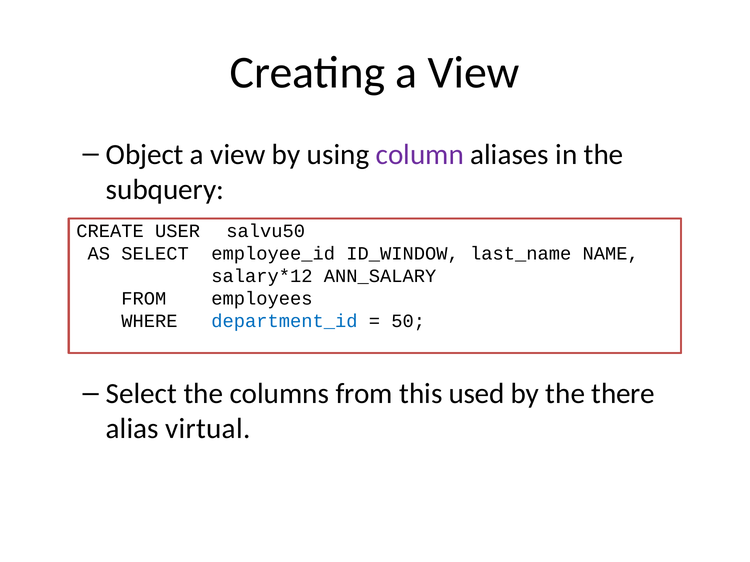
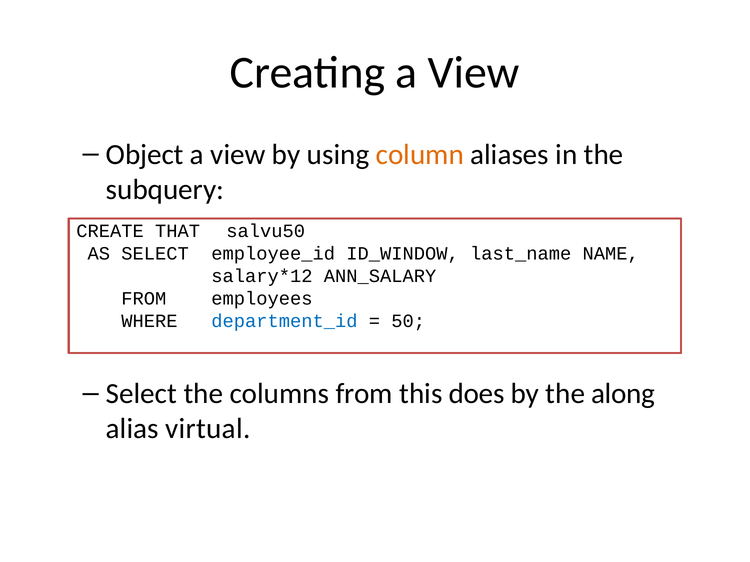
column colour: purple -> orange
USER: USER -> THAT
used: used -> does
there: there -> along
